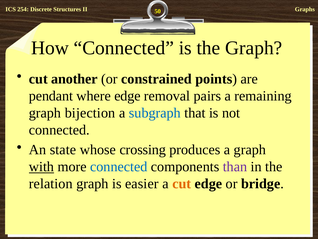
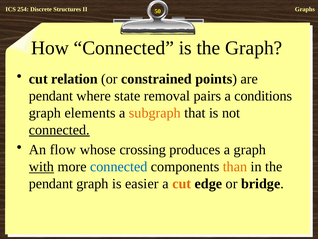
another: another -> relation
where edge: edge -> state
remaining: remaining -> conditions
bijection: bijection -> elements
subgraph colour: blue -> orange
connected at (59, 130) underline: none -> present
state: state -> flow
than colour: purple -> orange
relation at (51, 183): relation -> pendant
